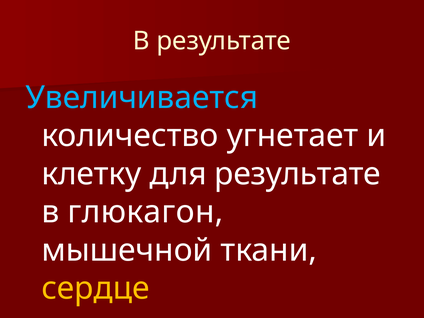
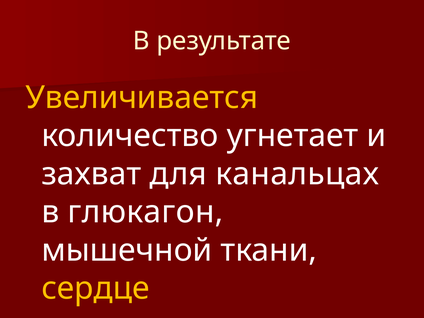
Увеличивается colour: light blue -> yellow
клетку: клетку -> захват
для результате: результате -> канальцах
